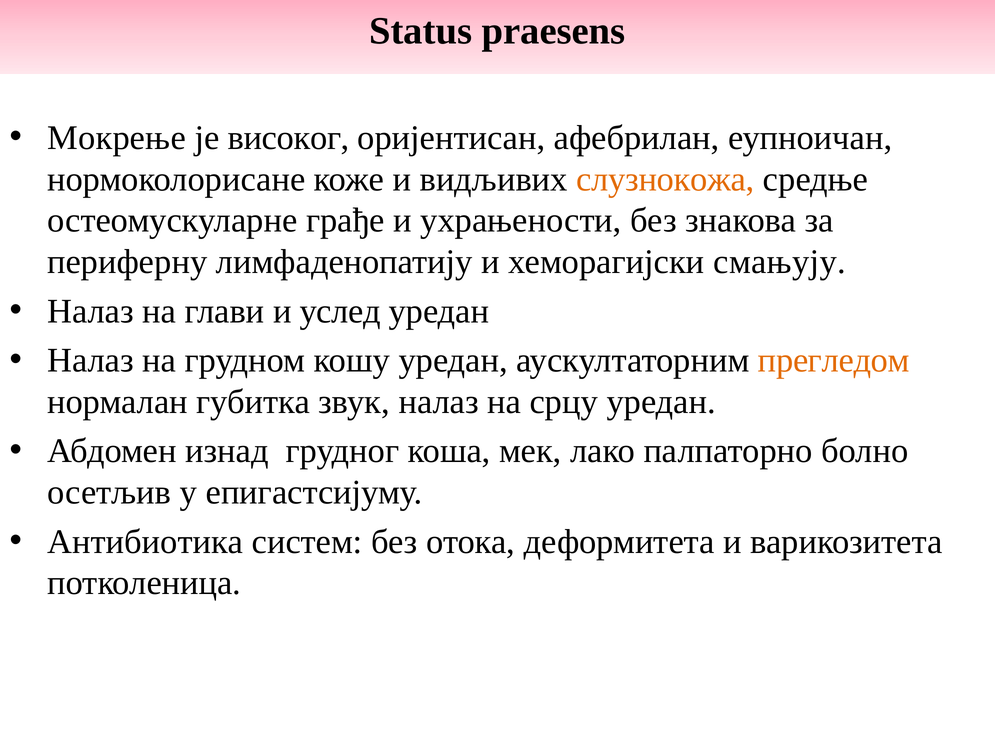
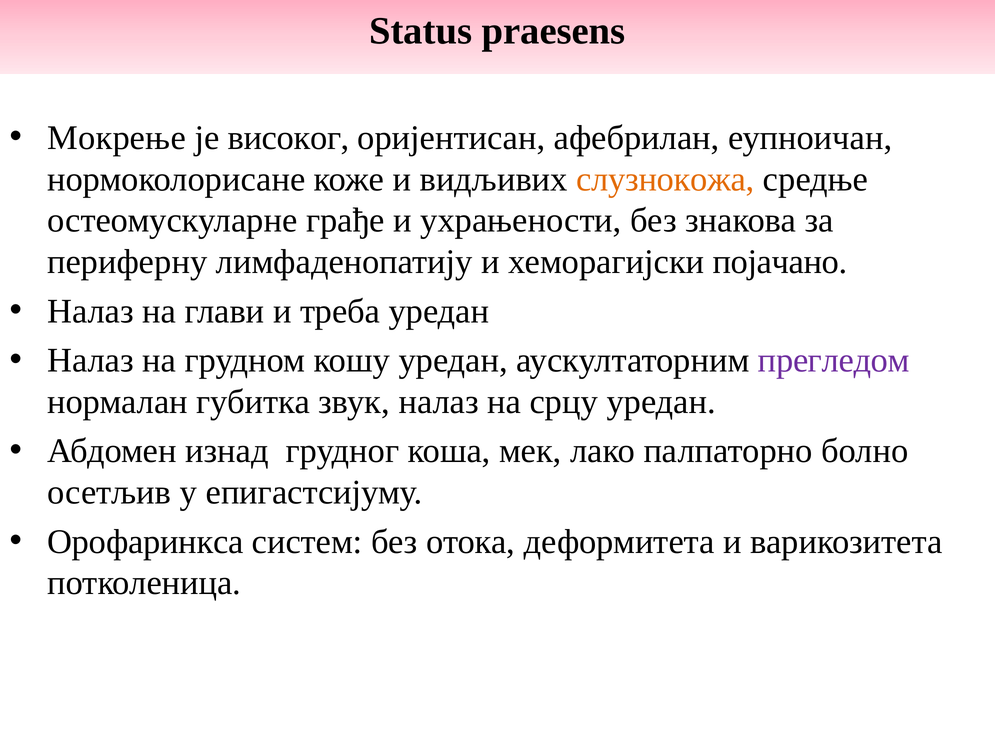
смањују: смањују -> појачано
услед: услед -> треба
прегледом colour: orange -> purple
Антибиотика: Антибиотика -> Орофаринкса
